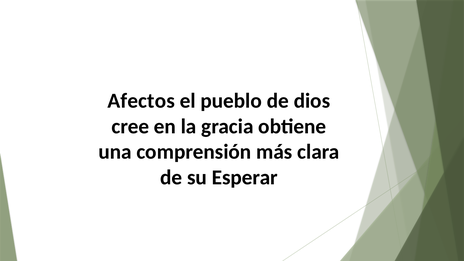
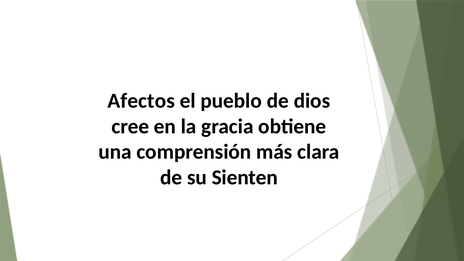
Esperar: Esperar -> Sienten
